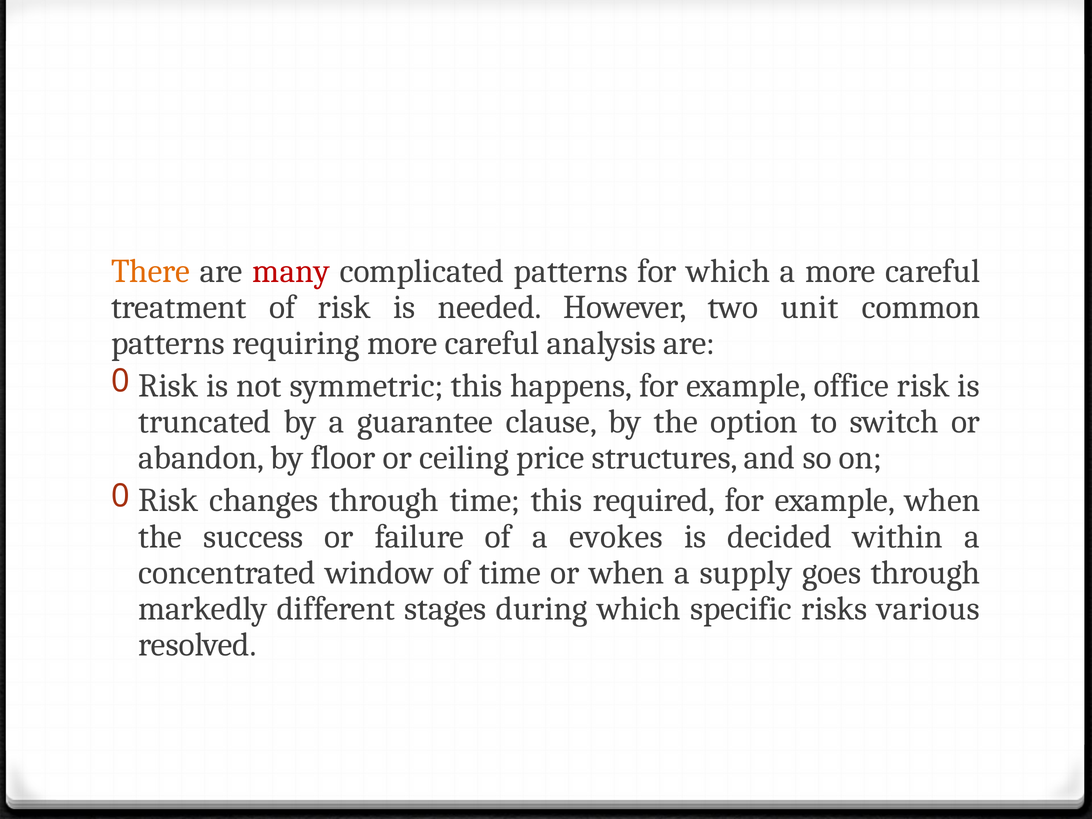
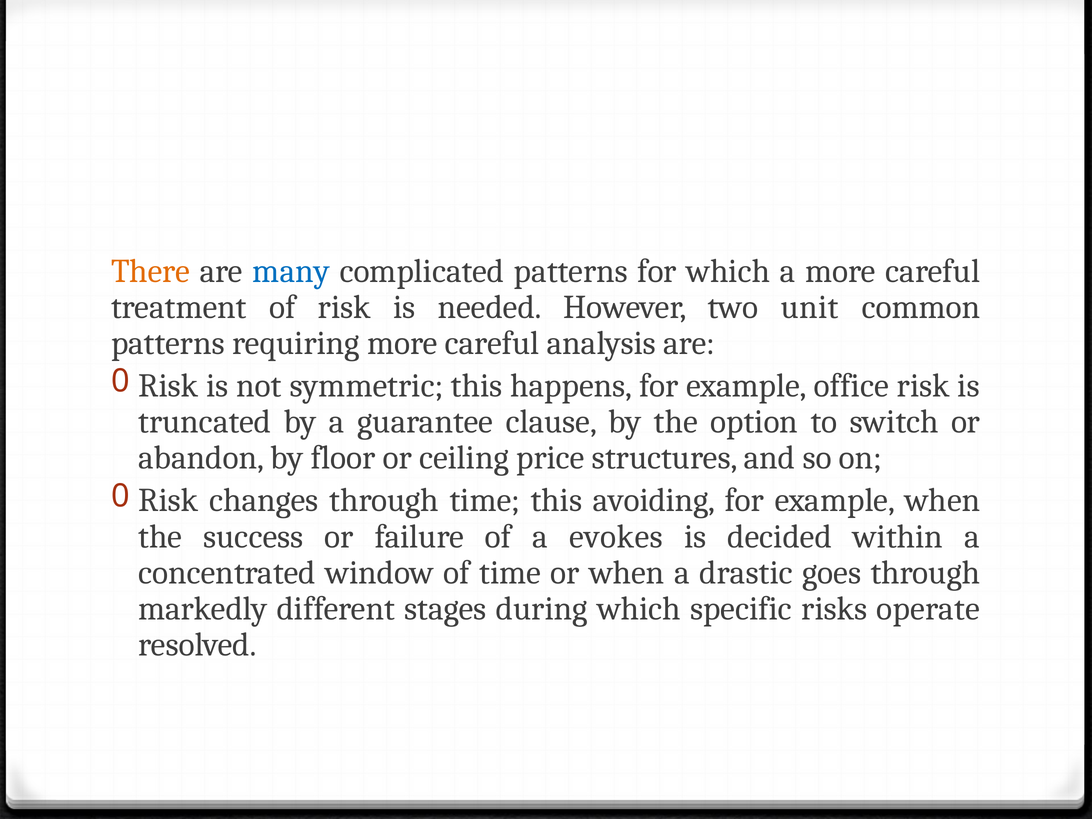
many colour: red -> blue
required: required -> avoiding
supply: supply -> drastic
various: various -> operate
